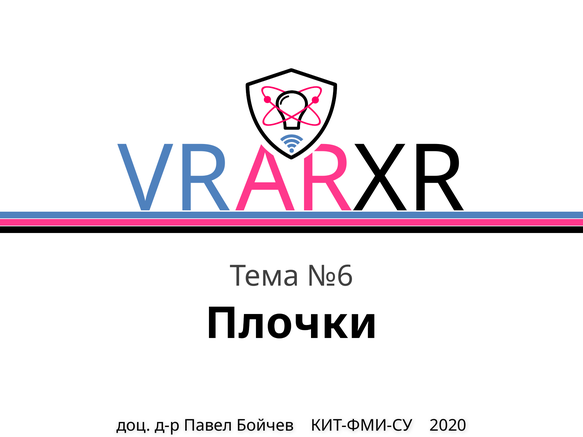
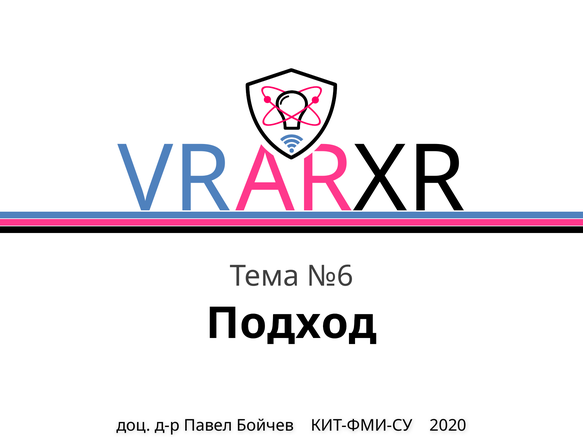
Плочки: Плочки -> Подход
